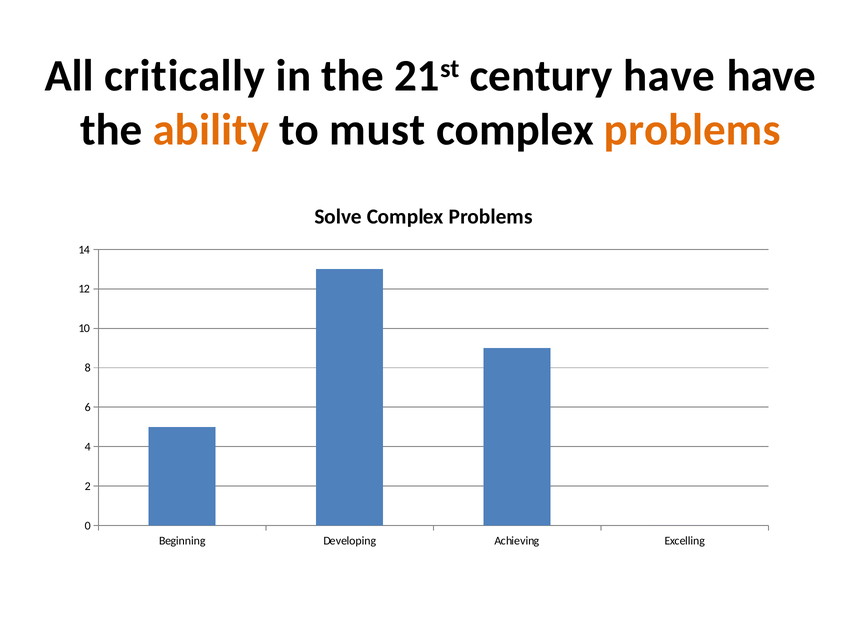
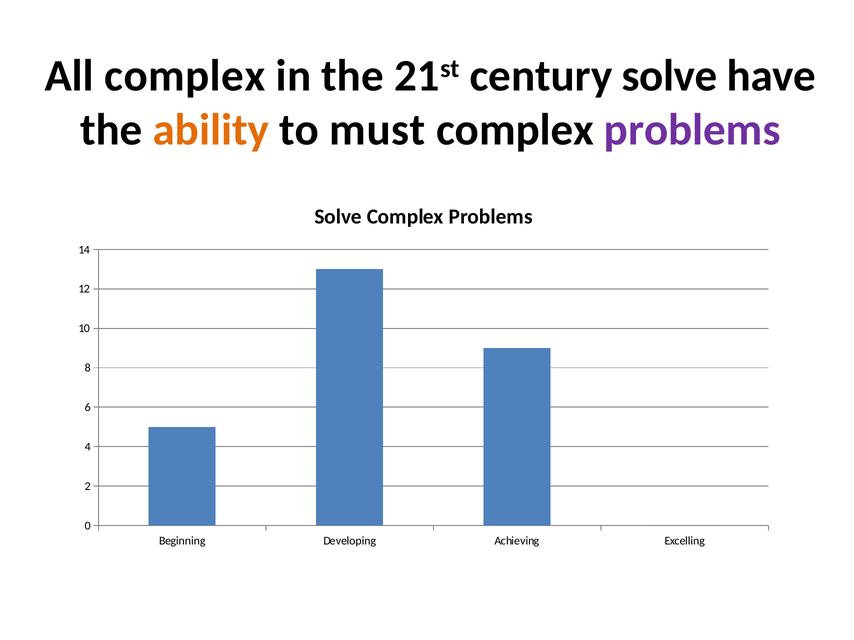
All critically: critically -> complex
century have: have -> solve
problems at (692, 130) colour: orange -> purple
